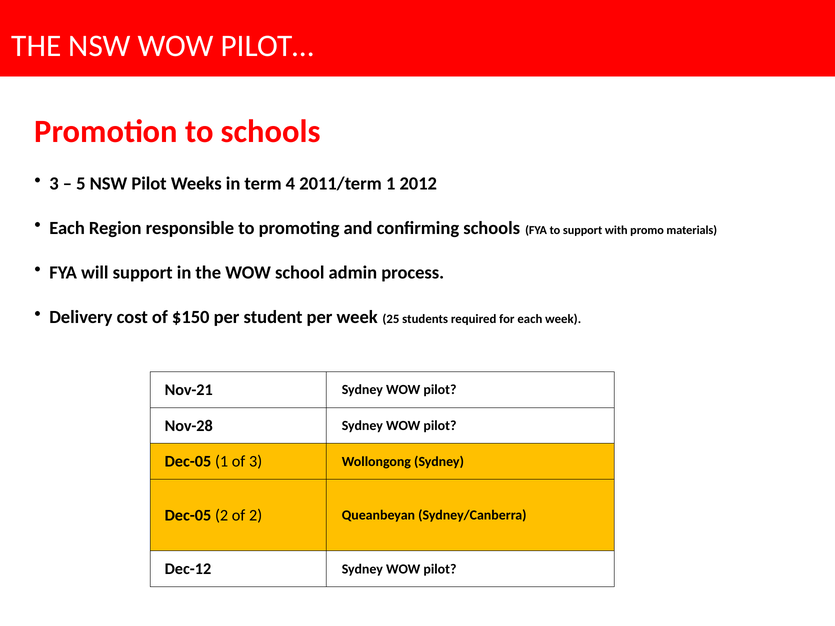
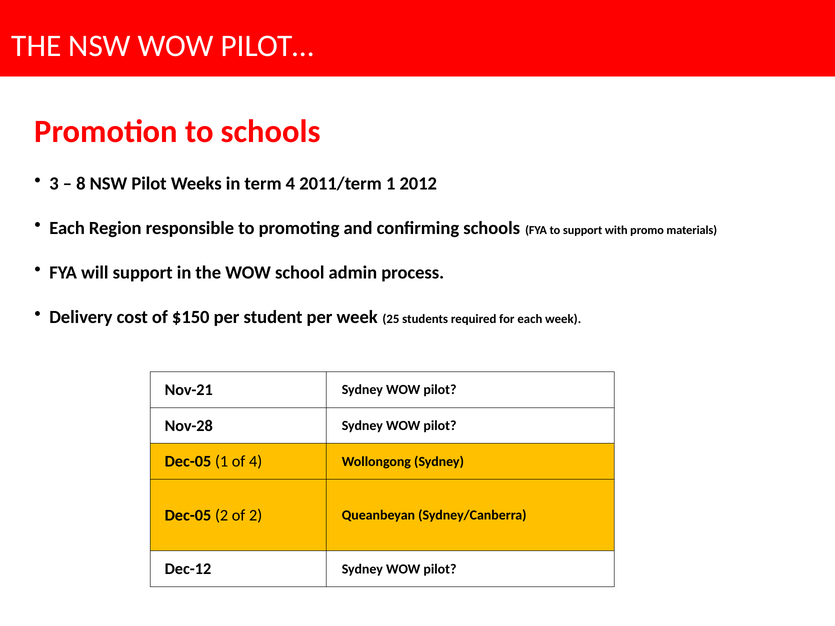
5: 5 -> 8
of 3: 3 -> 4
